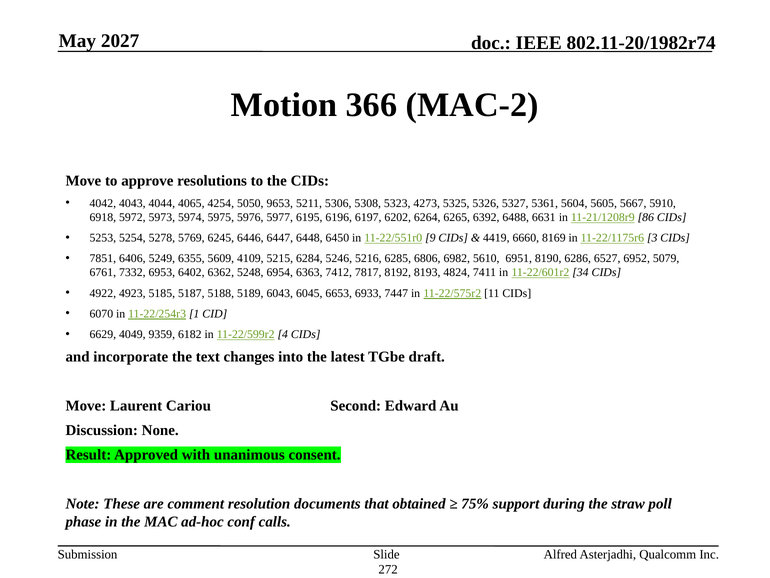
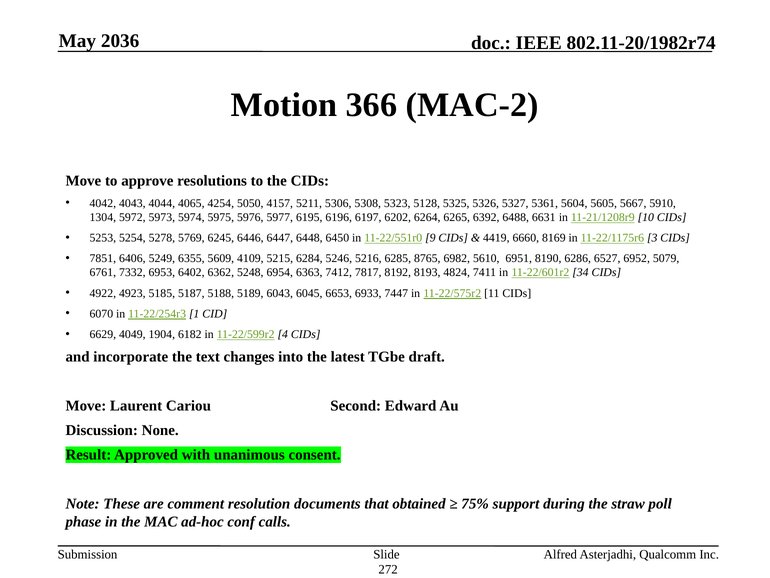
2027: 2027 -> 2036
9653: 9653 -> 4157
4273: 4273 -> 5128
6918: 6918 -> 1304
86: 86 -> 10
6806: 6806 -> 8765
9359: 9359 -> 1904
